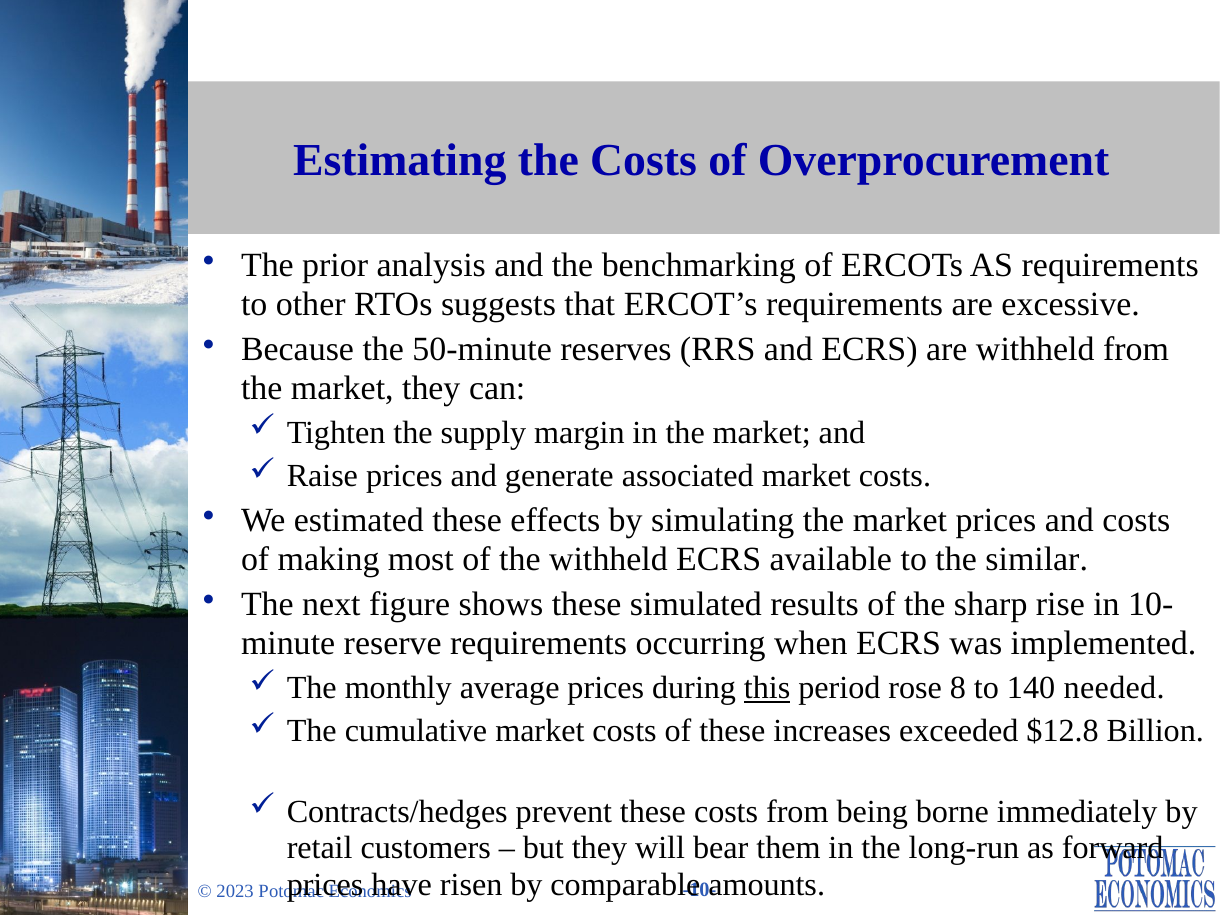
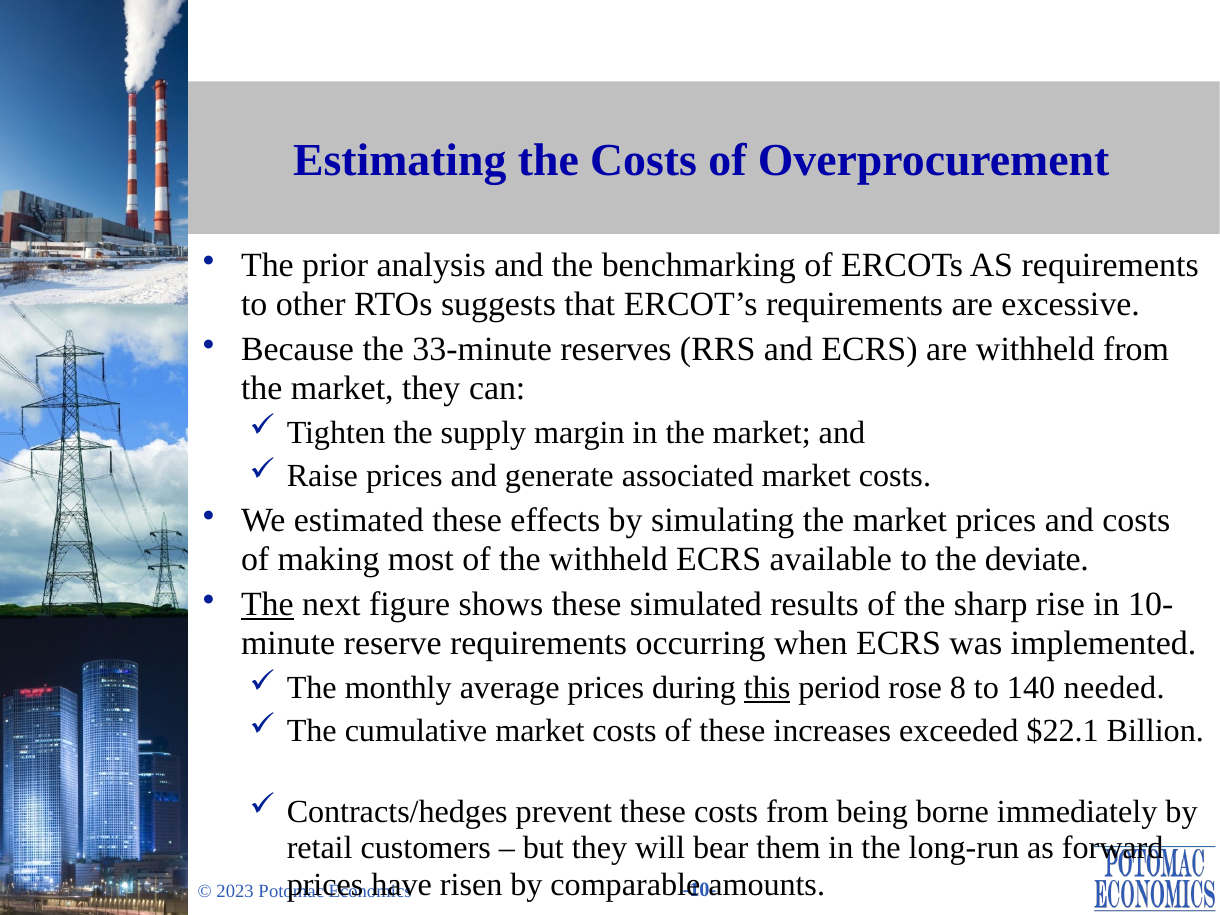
50-minute: 50-minute -> 33-minute
similar: similar -> deviate
The at (267, 605) underline: none -> present
$12.8: $12.8 -> $22.1
